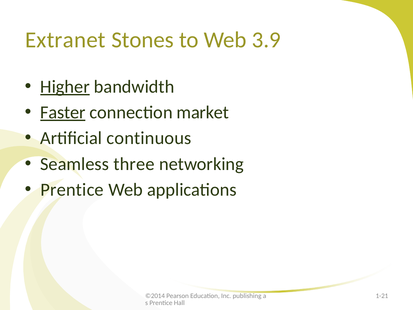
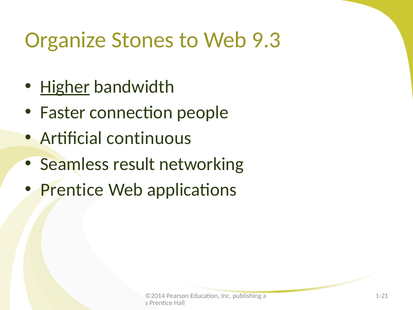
Extranet: Extranet -> Organize
3.9: 3.9 -> 9.3
Faster underline: present -> none
market: market -> people
three: three -> result
